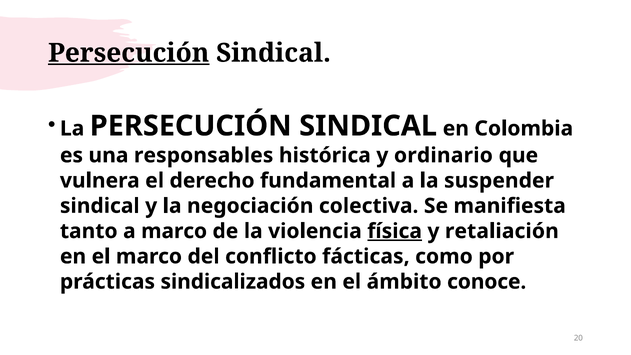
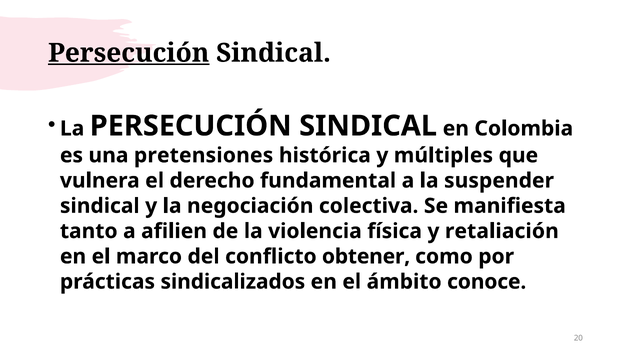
responsables: responsables -> pretensiones
ordinario: ordinario -> múltiples
a marco: marco -> afilien
física underline: present -> none
fácticas: fácticas -> obtener
